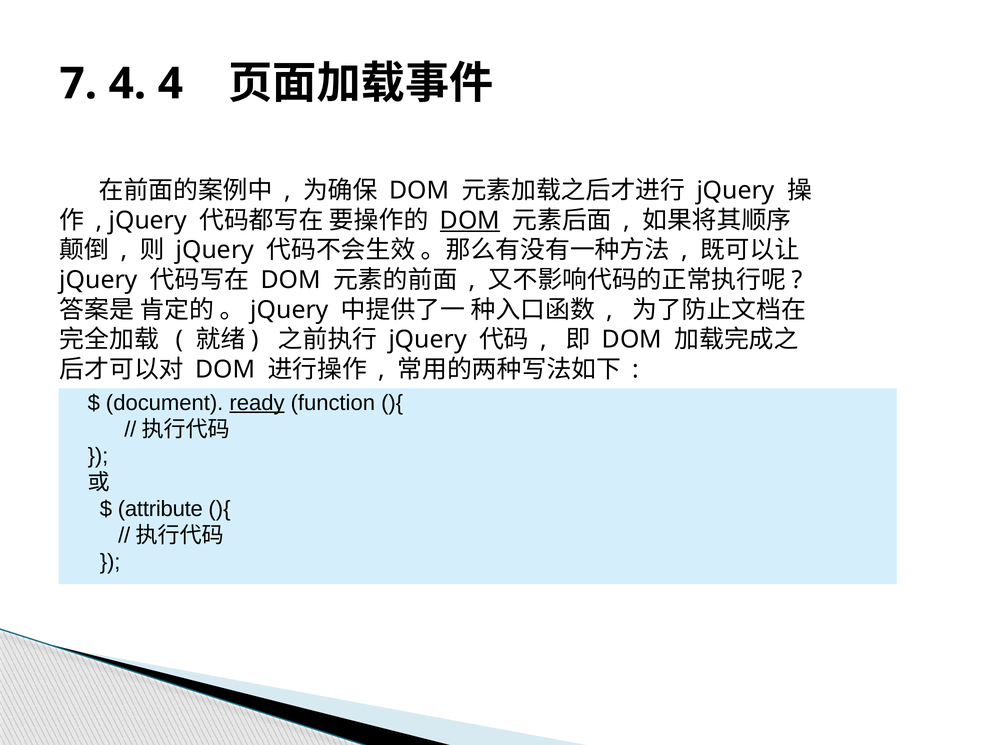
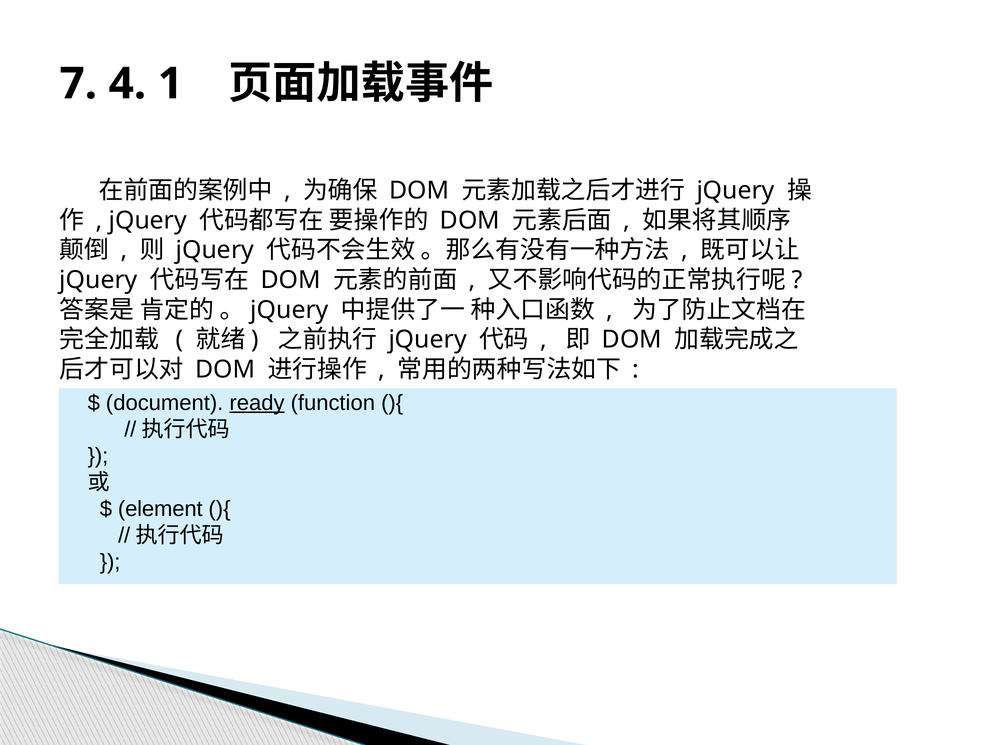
4 4: 4 -> 1
DOM at (470, 221) underline: present -> none
attribute: attribute -> element
